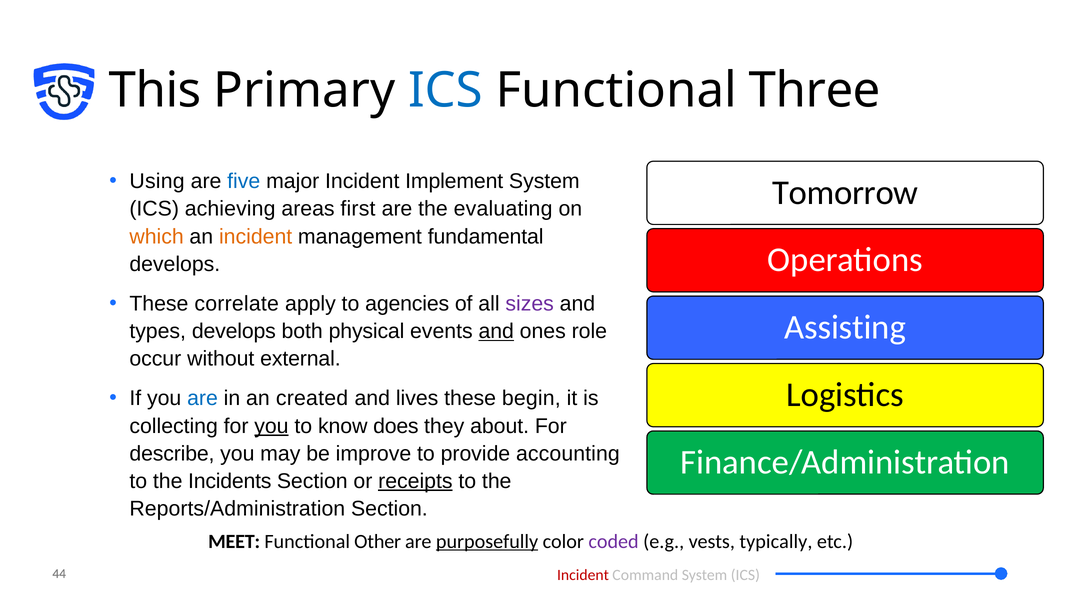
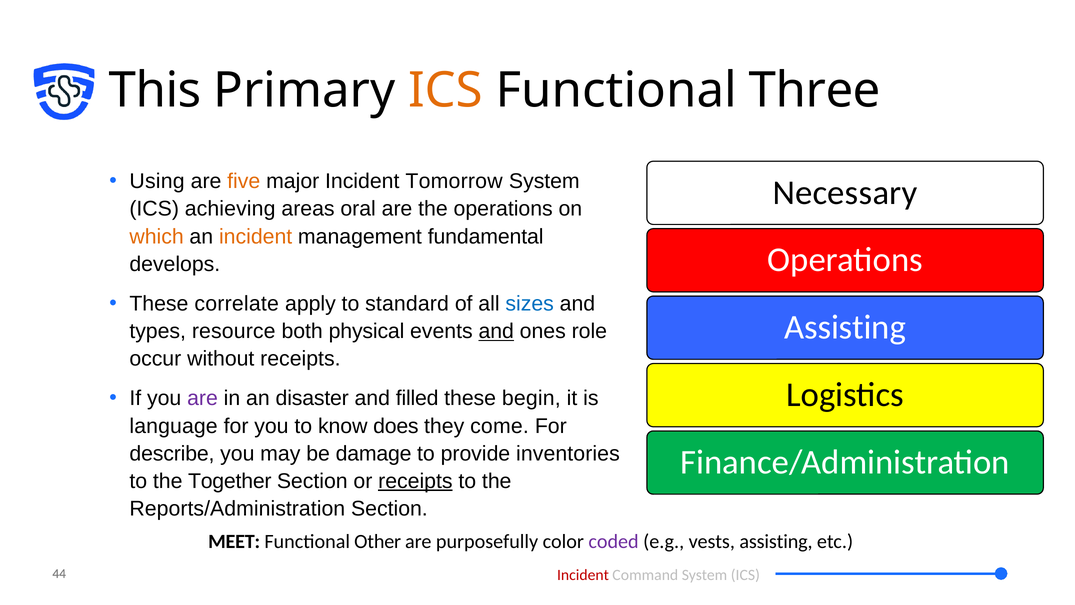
ICS at (445, 90) colour: blue -> orange
five colour: blue -> orange
Implement: Implement -> Tomorrow
Tomorrow: Tomorrow -> Necessary
first: first -> oral
the evaluating: evaluating -> operations
agencies: agencies -> standard
sizes colour: purple -> blue
types develops: develops -> resource
without external: external -> receipts
are at (203, 398) colour: blue -> purple
created: created -> disaster
lives: lives -> filled
collecting: collecting -> language
you at (271, 426) underline: present -> none
about: about -> come
improve: improve -> damage
accounting: accounting -> inventories
Incidents: Incidents -> Together
purposefully underline: present -> none
vests typically: typically -> assisting
